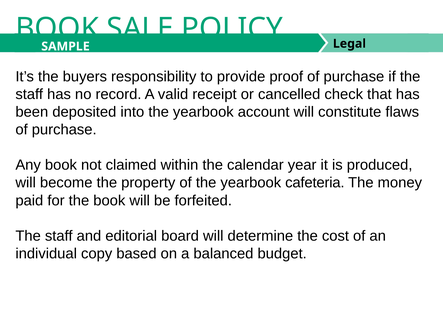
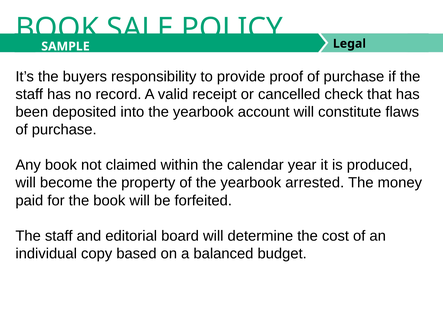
cafeteria: cafeteria -> arrested
